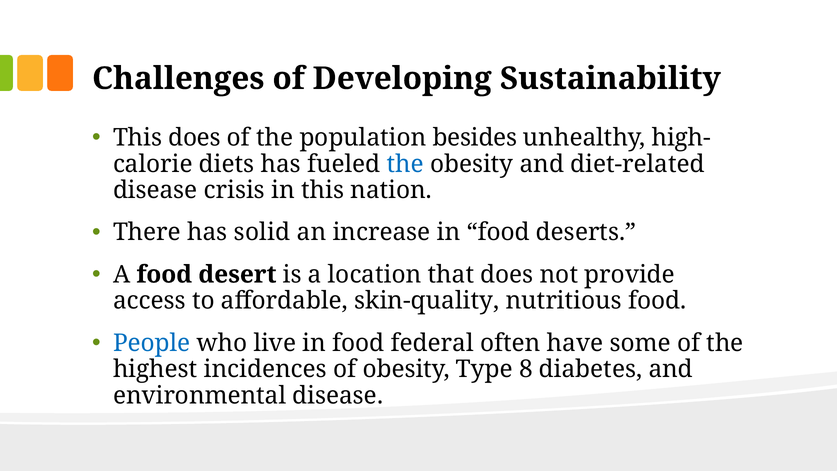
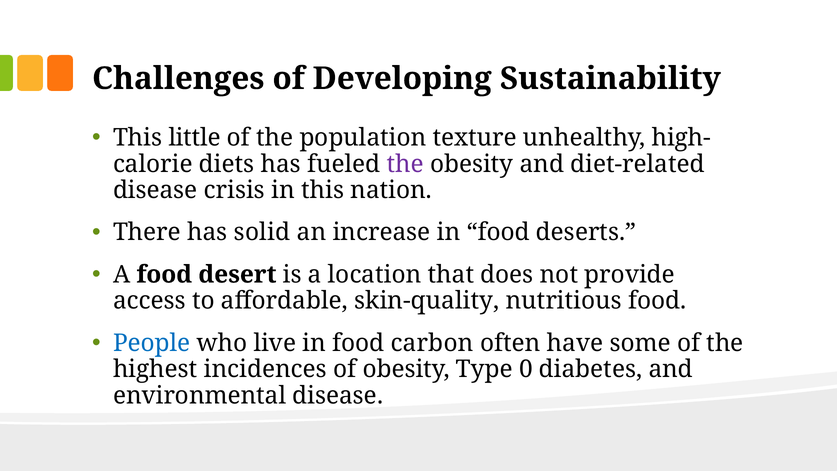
This does: does -> little
besides: besides -> texture
the at (405, 164) colour: blue -> purple
federal: federal -> carbon
8: 8 -> 0
